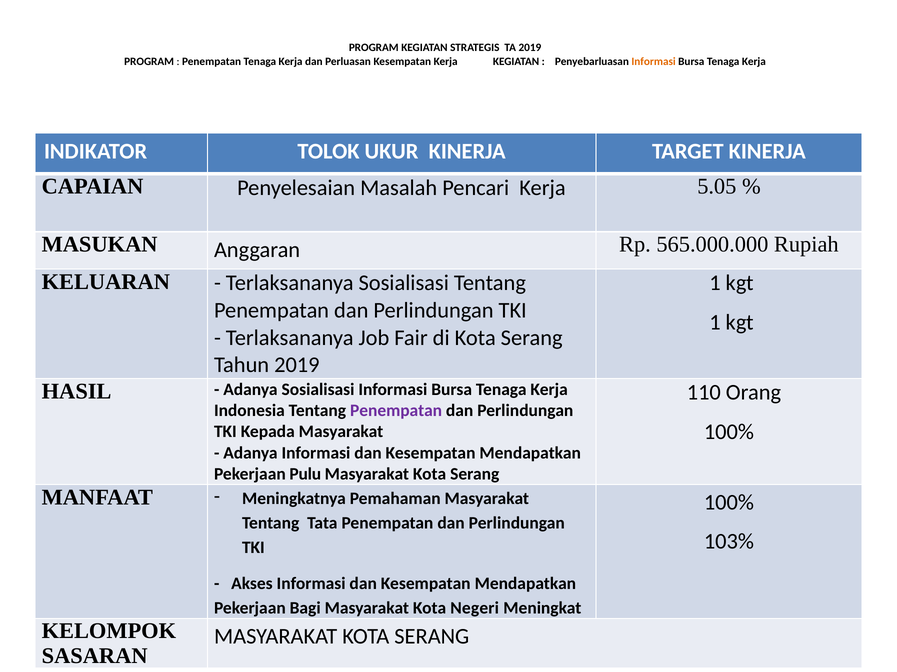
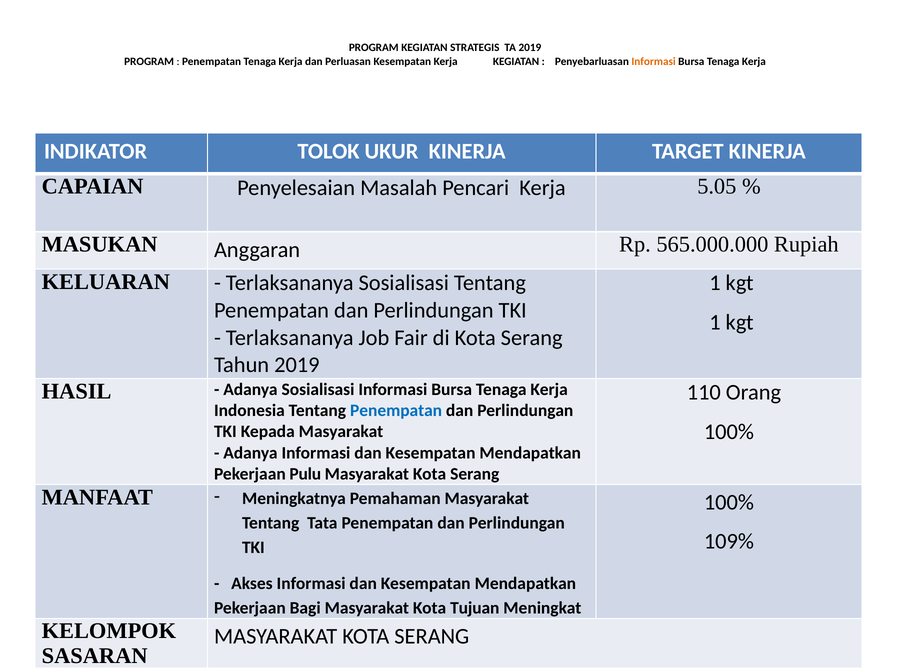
Penempatan at (396, 411) colour: purple -> blue
103%: 103% -> 109%
Negeri: Negeri -> Tujuan
